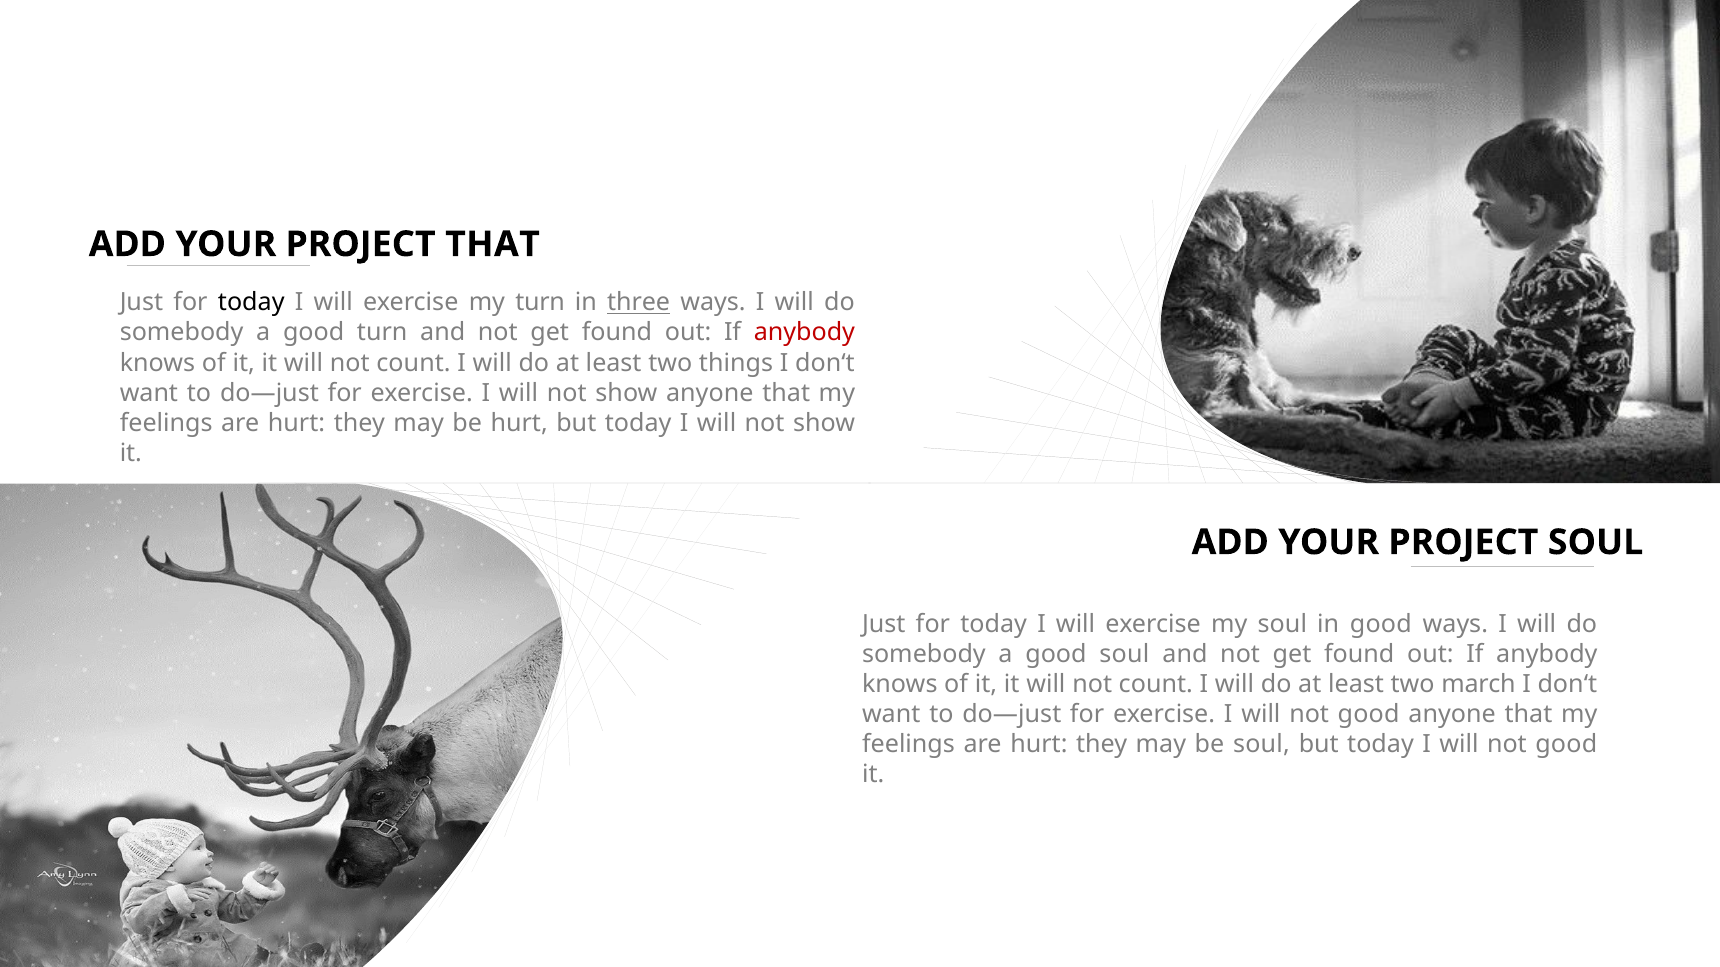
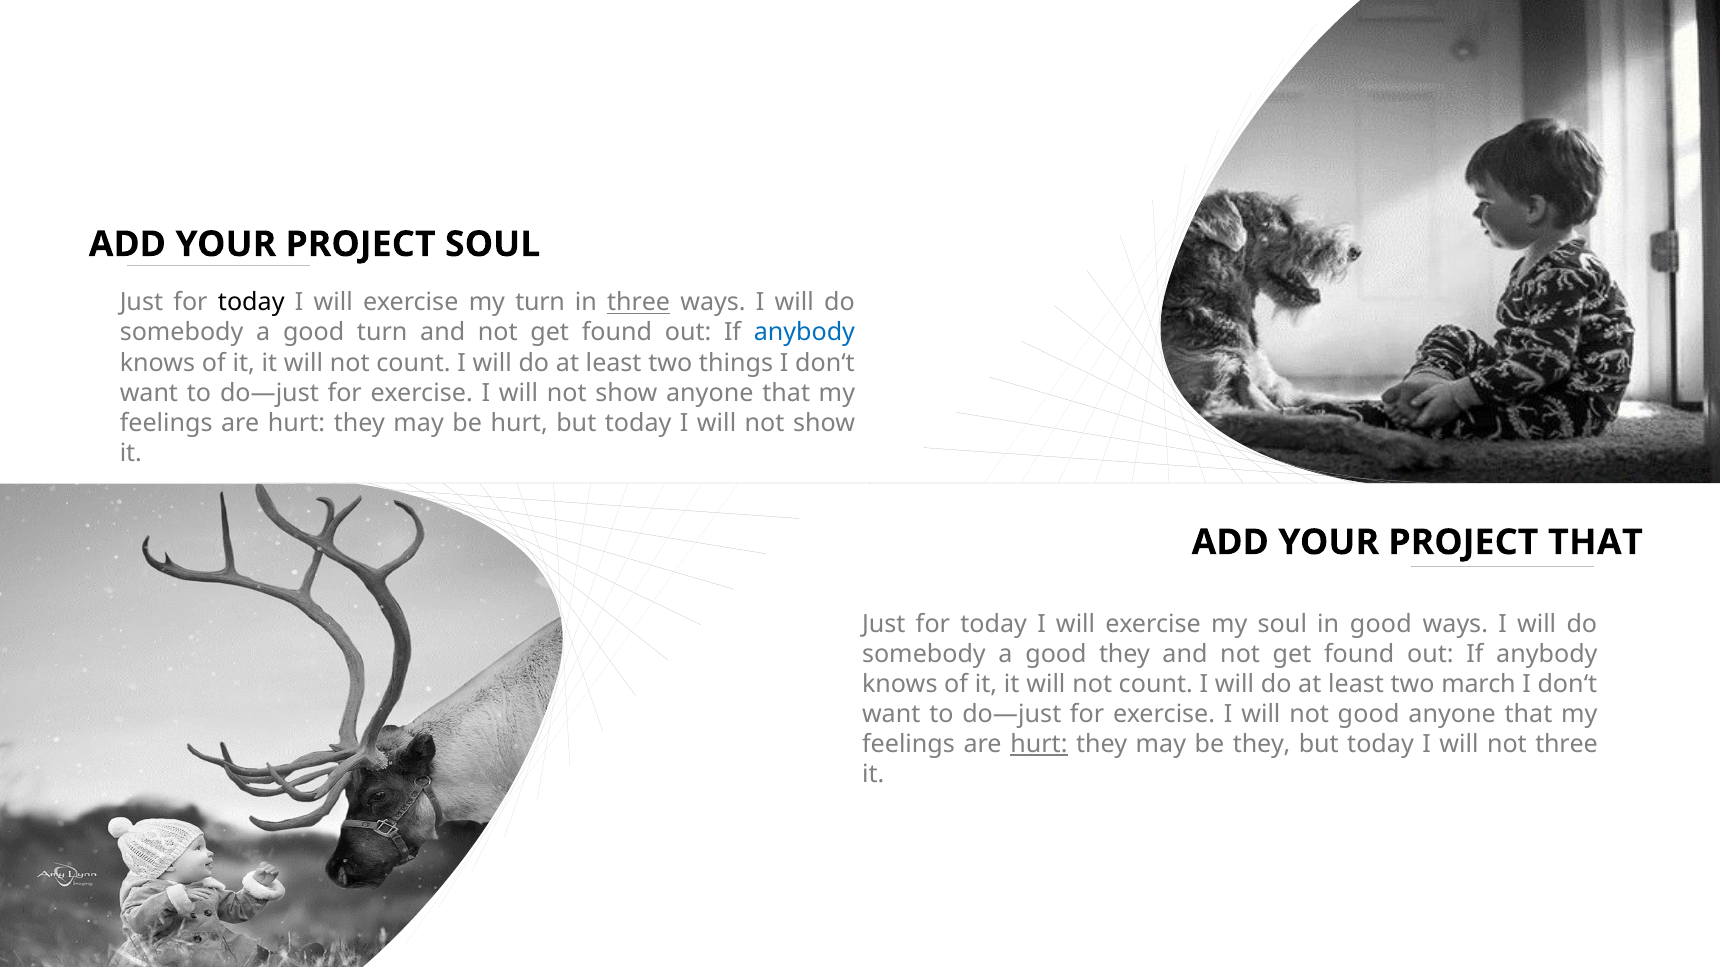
PROJECT THAT: THAT -> SOUL
anybody at (804, 333) colour: red -> blue
PROJECT SOUL: SOUL -> THAT
good soul: soul -> they
hurt at (1039, 745) underline: none -> present
be soul: soul -> they
good at (1566, 745): good -> three
